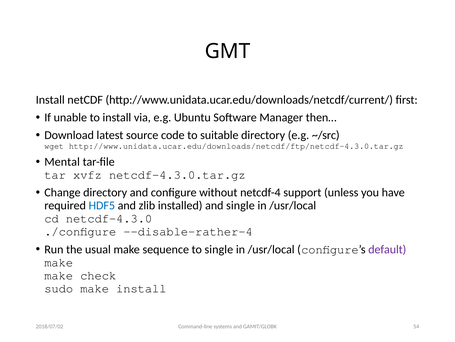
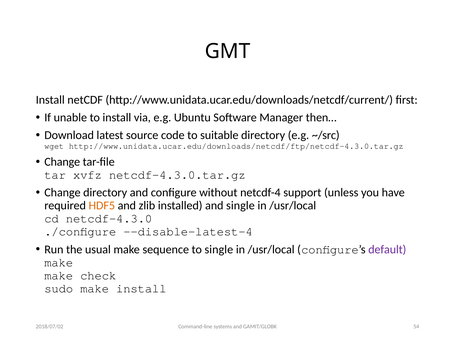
Mental at (62, 162): Mental -> Change
HDF5 colour: blue -> orange
--disable-rather-4: --disable-rather-4 -> --disable-latest-4
